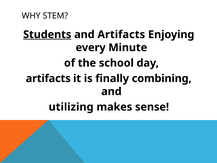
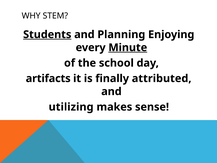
and Artifacts: Artifacts -> Planning
Minute underline: none -> present
combining: combining -> attributed
